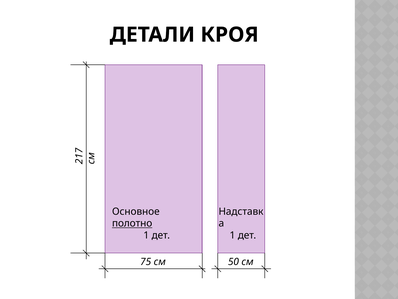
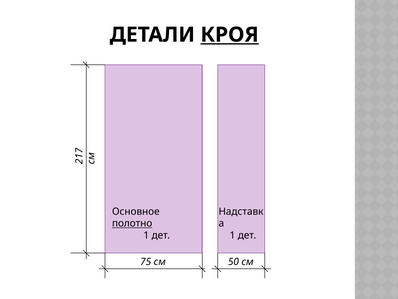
КРОЯ underline: none -> present
